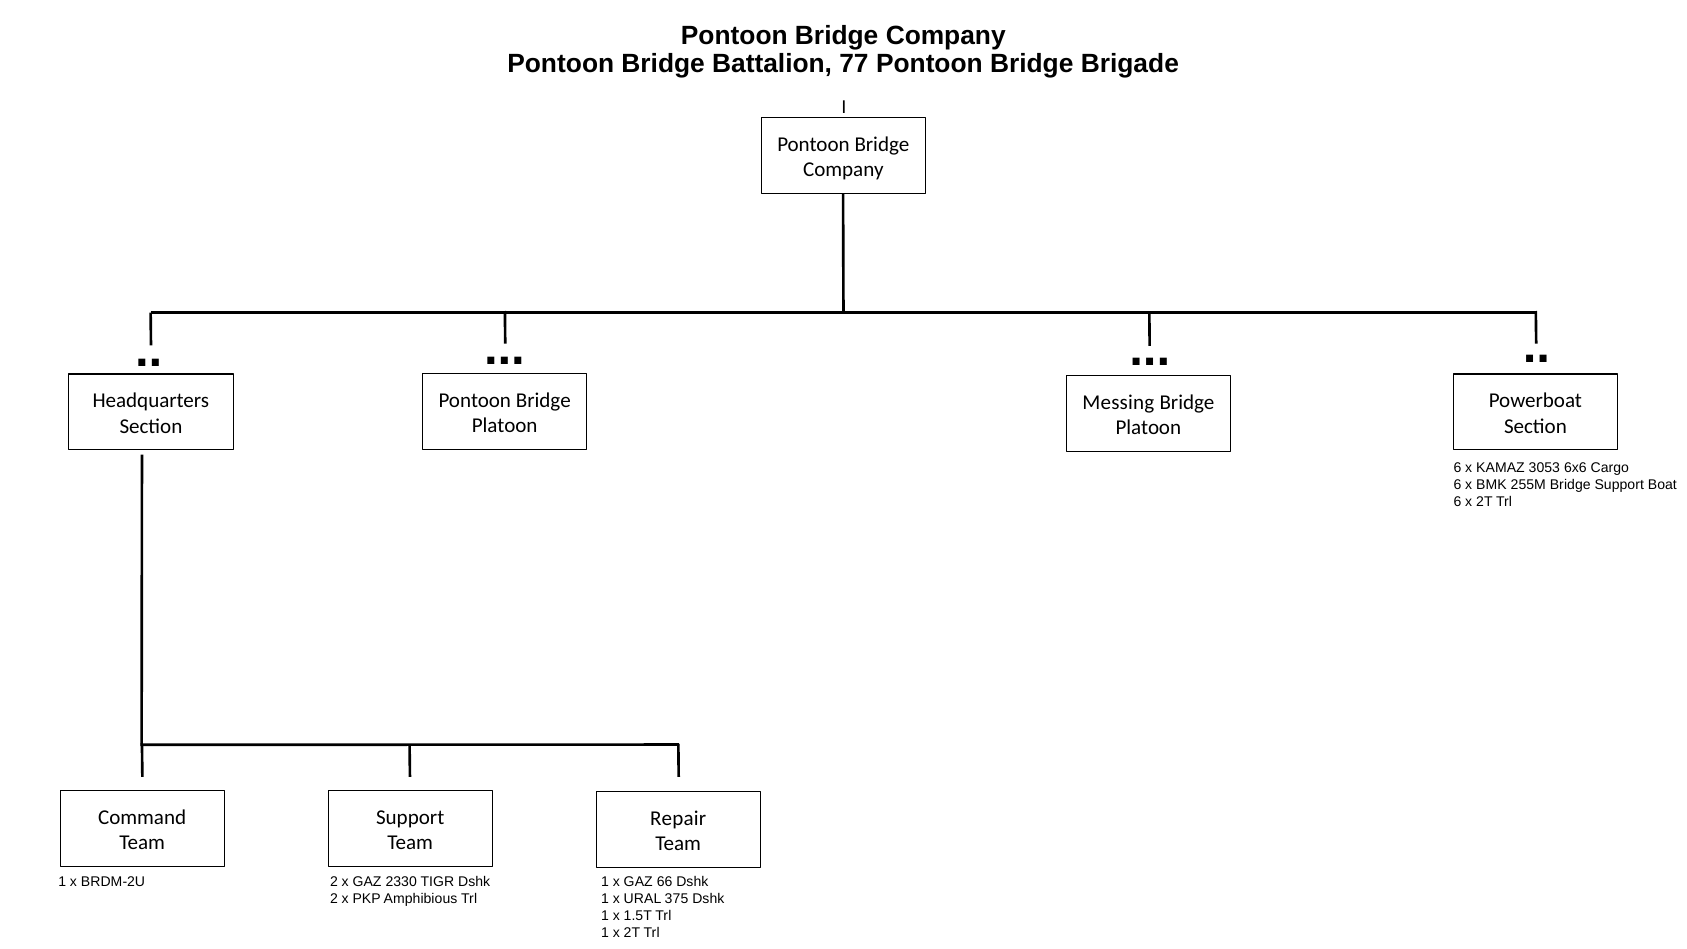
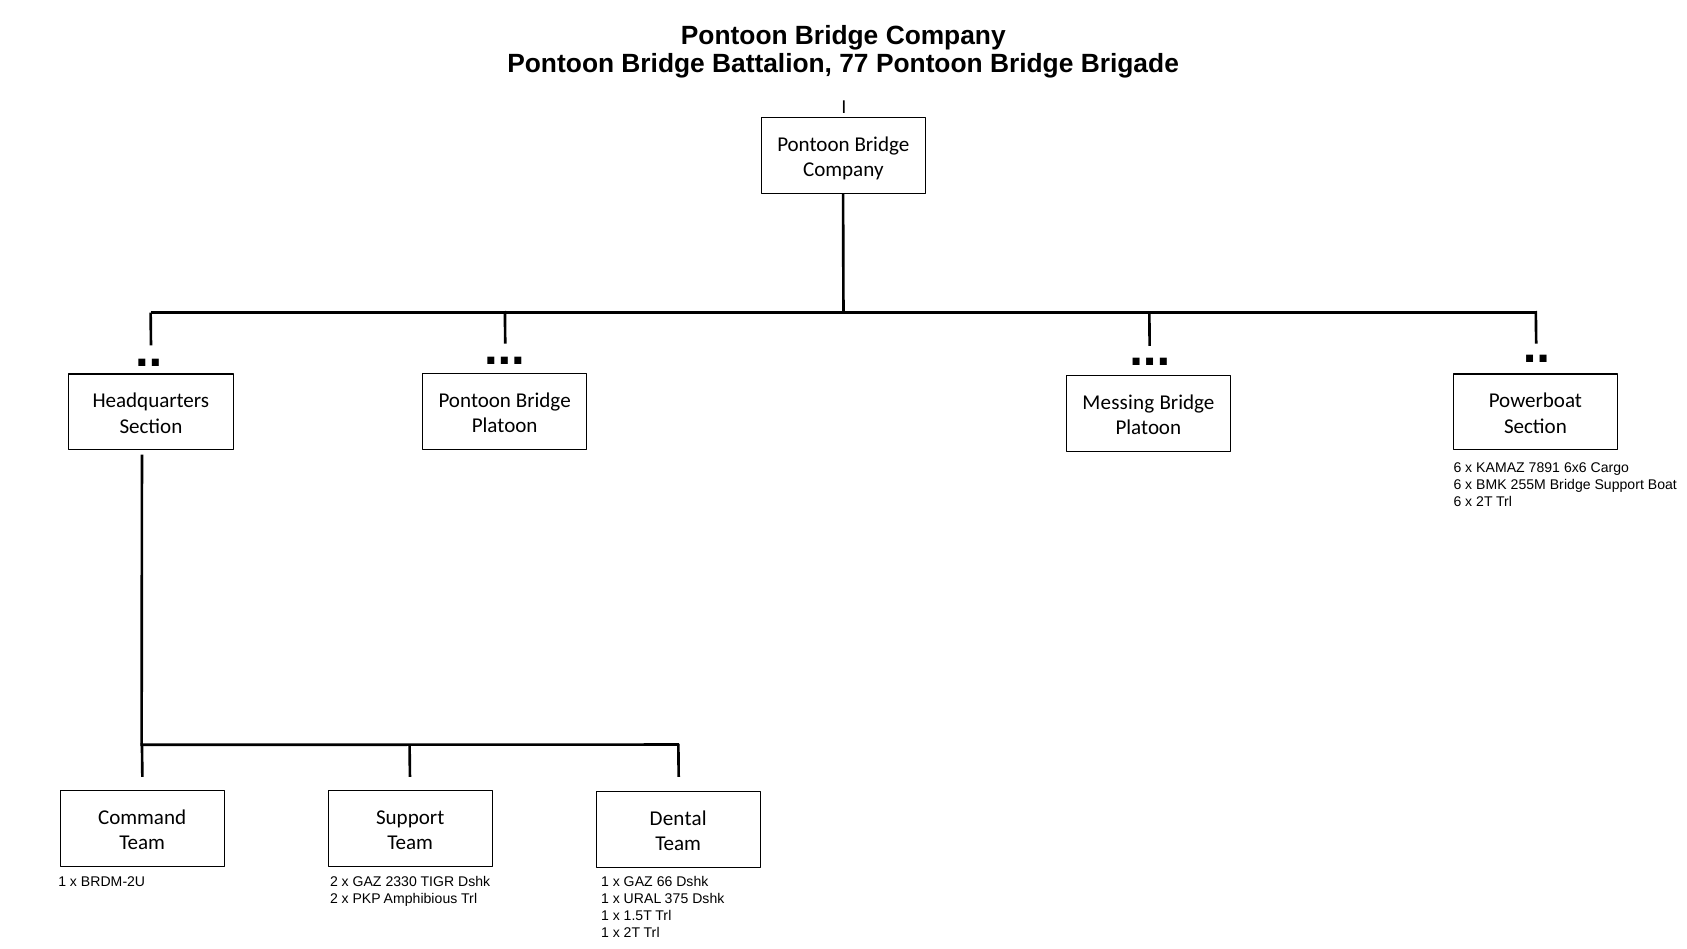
3053: 3053 -> 7891
Repair: Repair -> Dental
